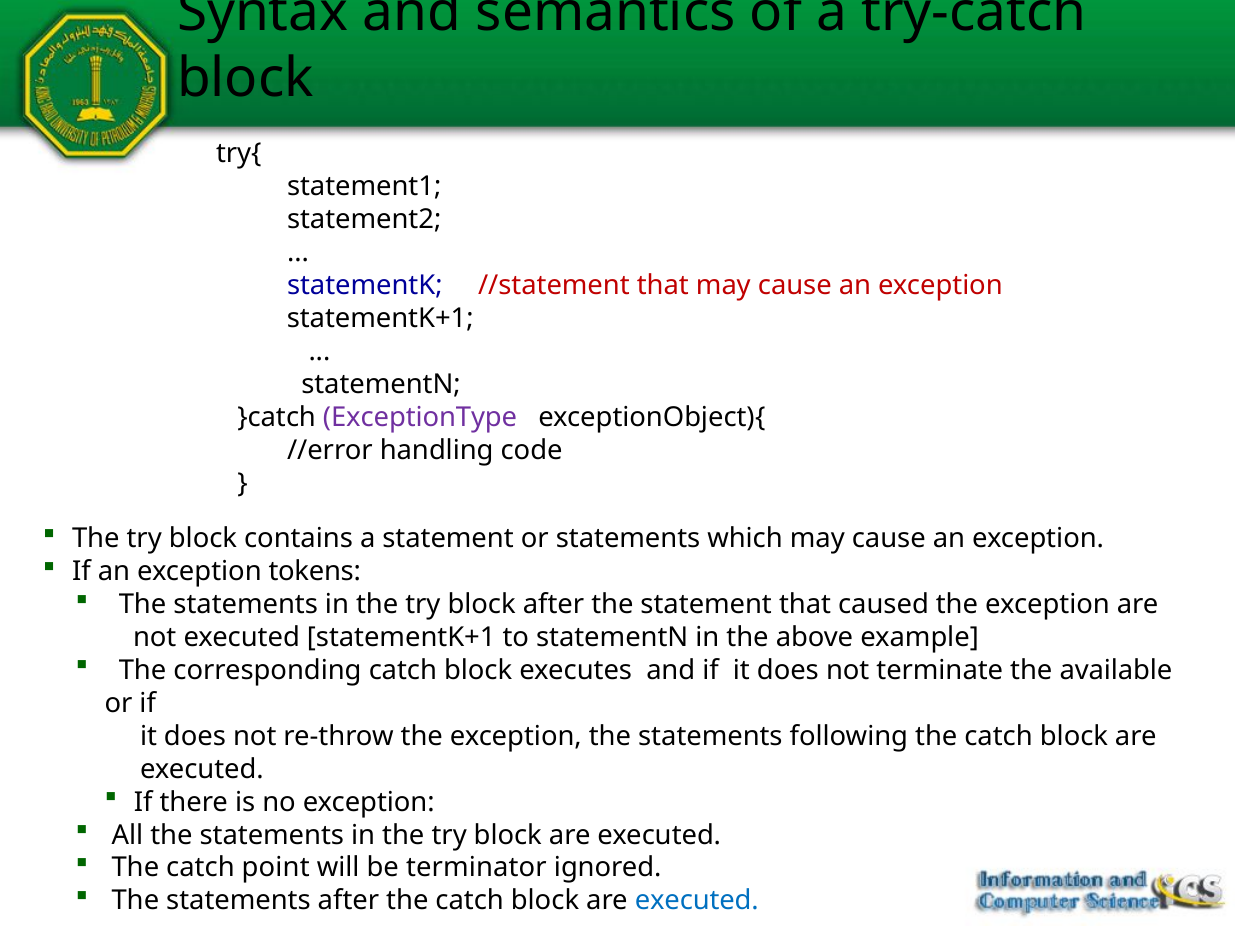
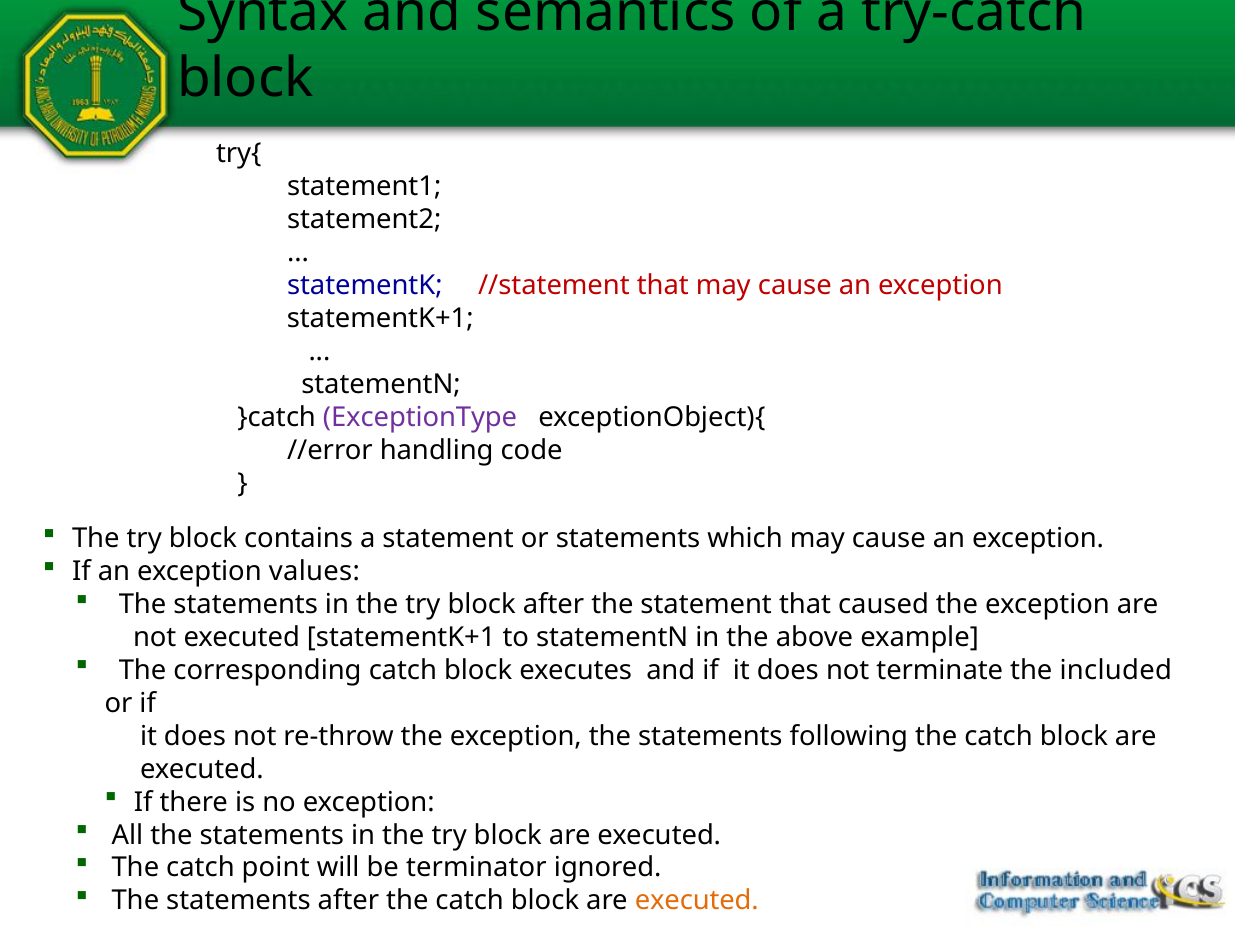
tokens: tokens -> values
available: available -> included
executed at (697, 901) colour: blue -> orange
